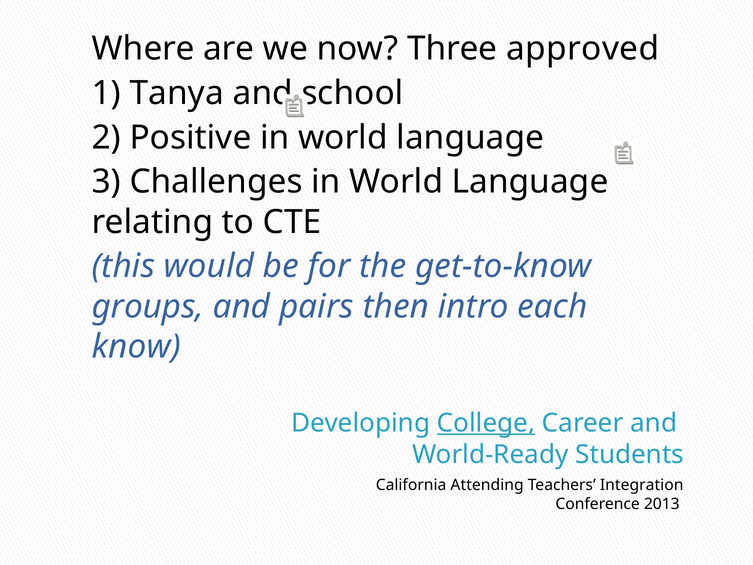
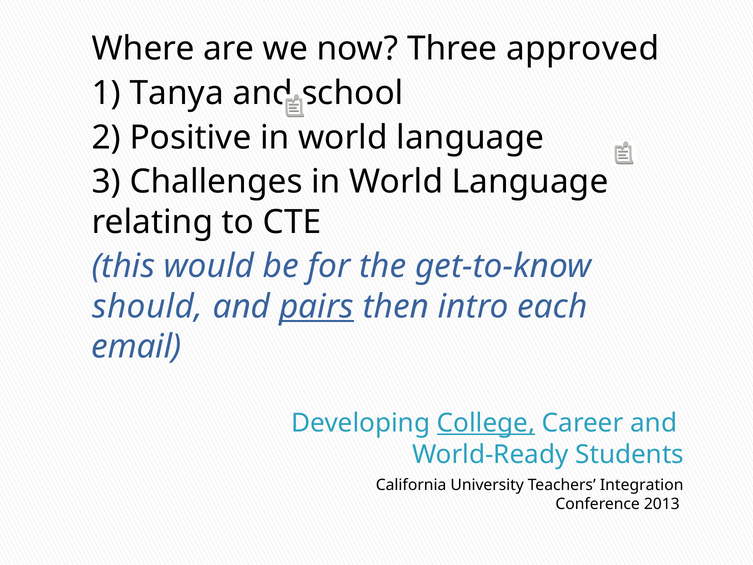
groups: groups -> should
pairs underline: none -> present
know: know -> email
Attending: Attending -> University
